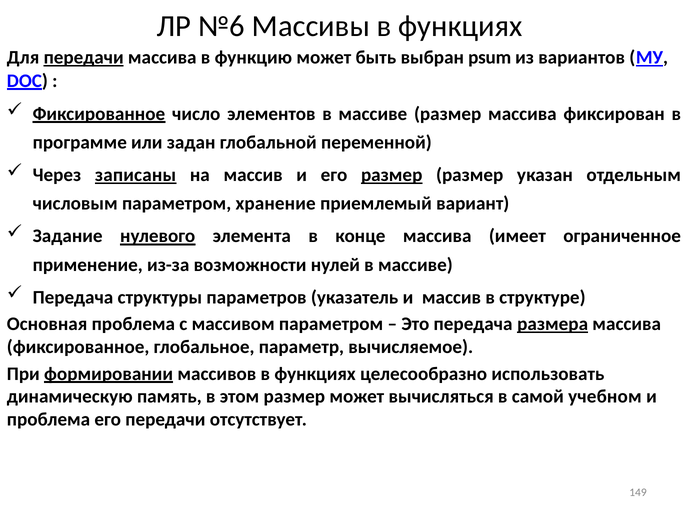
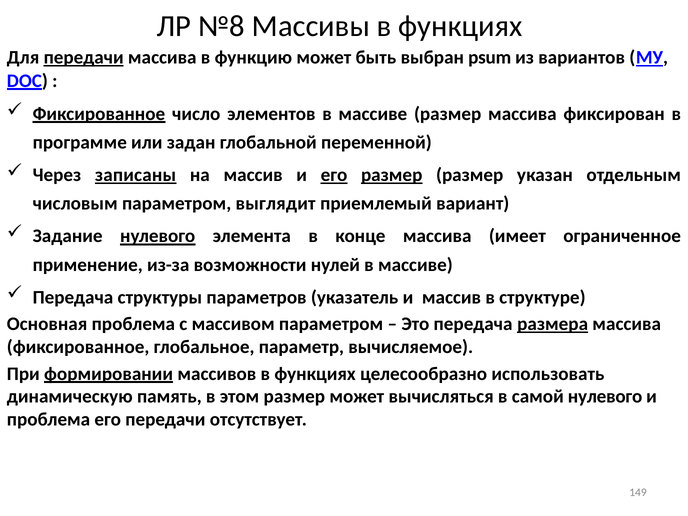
№6: №6 -> №8
его at (334, 175) underline: none -> present
хранение: хранение -> выглядит
самой учебном: учебном -> нулевого
